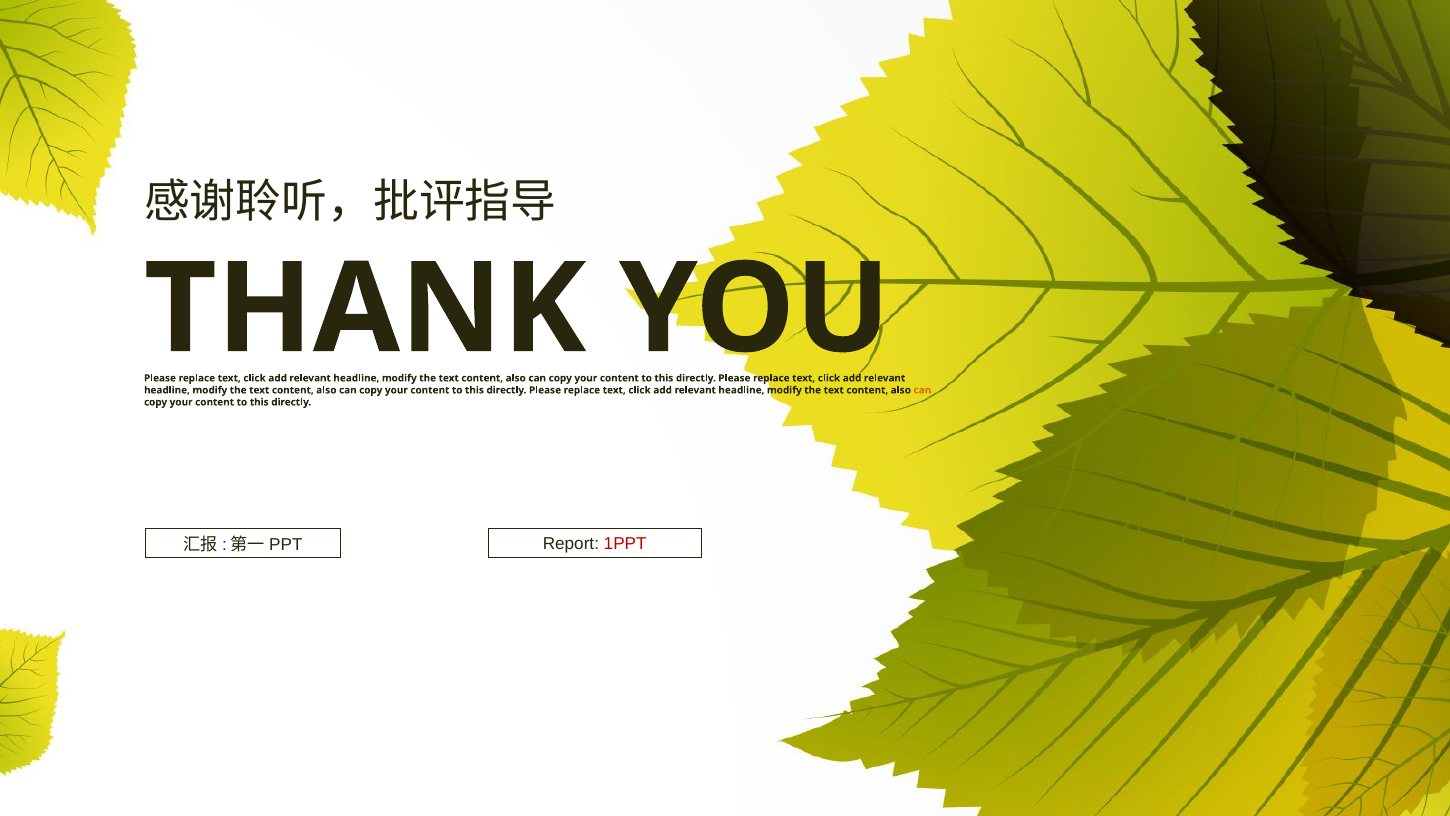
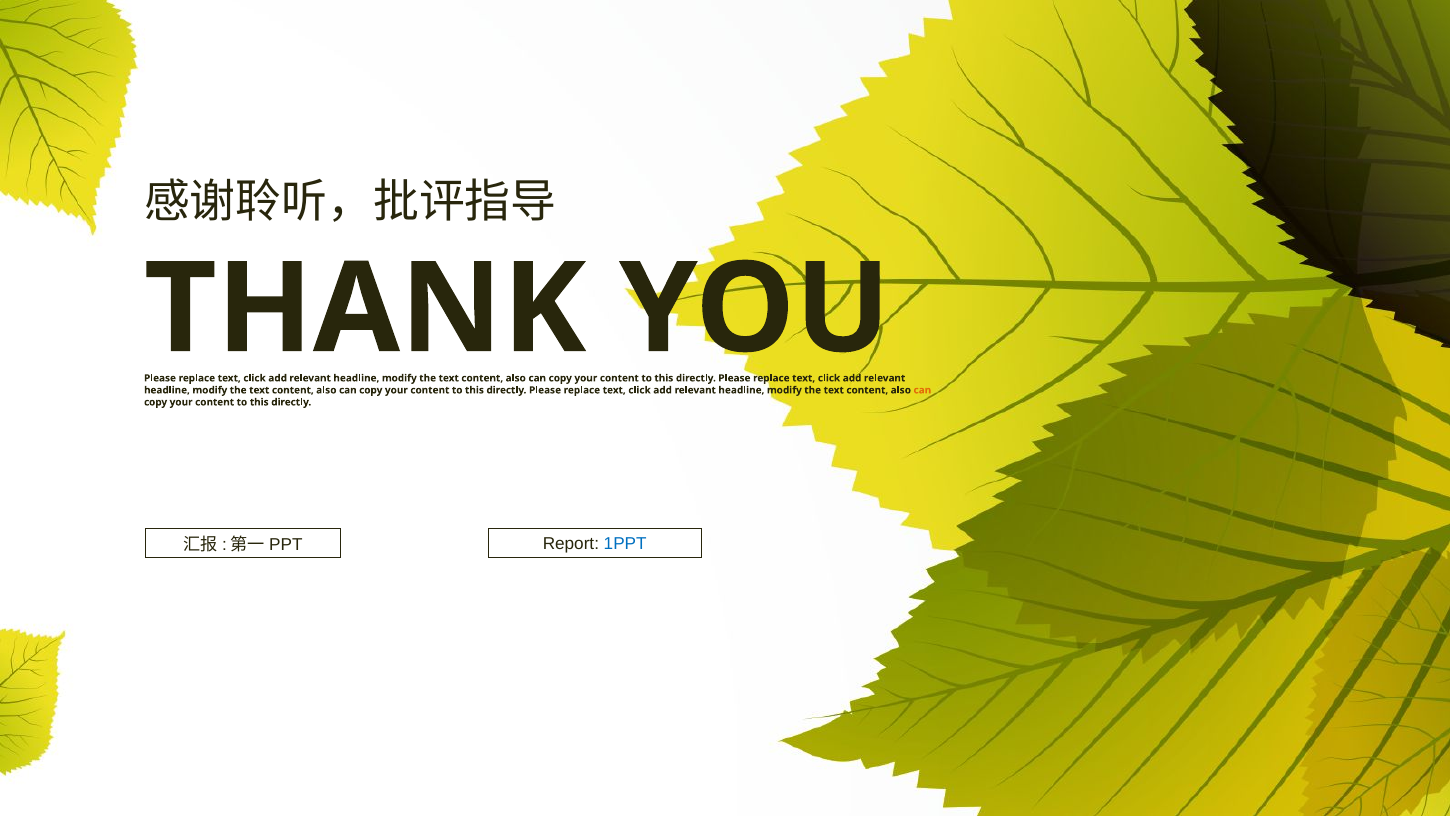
1PPT colour: red -> blue
